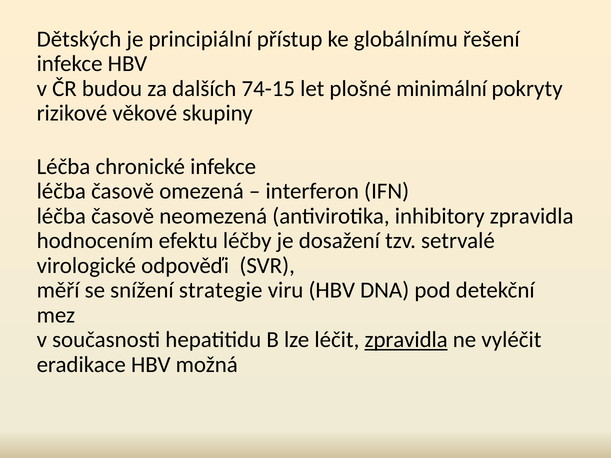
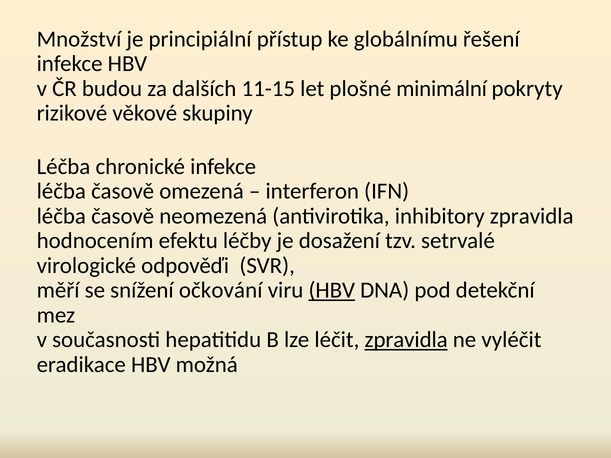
Dětských: Dětských -> Množství
74-15: 74-15 -> 11-15
strategie: strategie -> očkování
HBV at (332, 291) underline: none -> present
